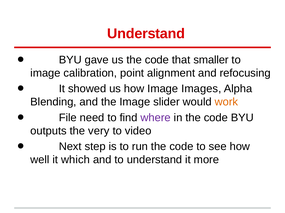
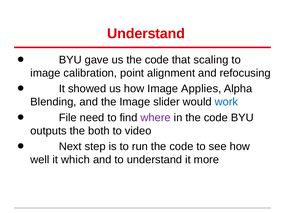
smaller: smaller -> scaling
Images: Images -> Applies
work colour: orange -> blue
very: very -> both
